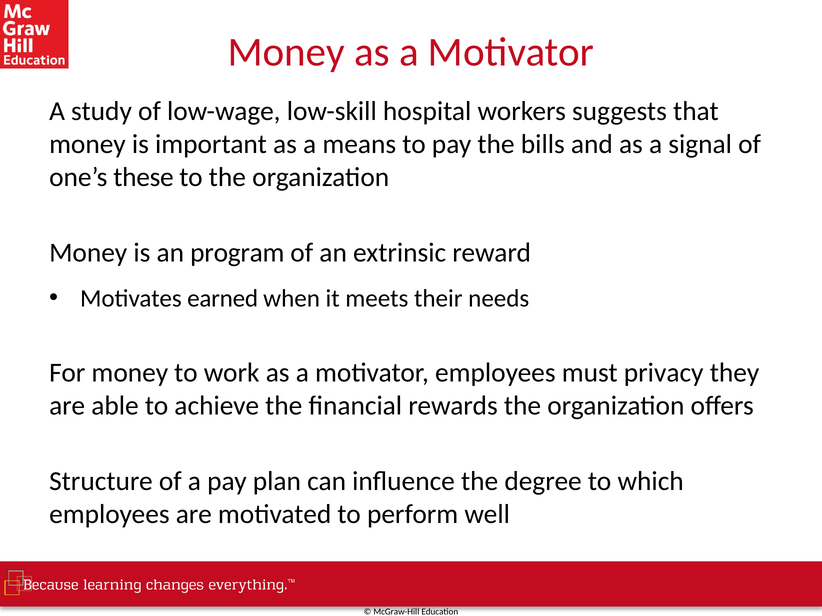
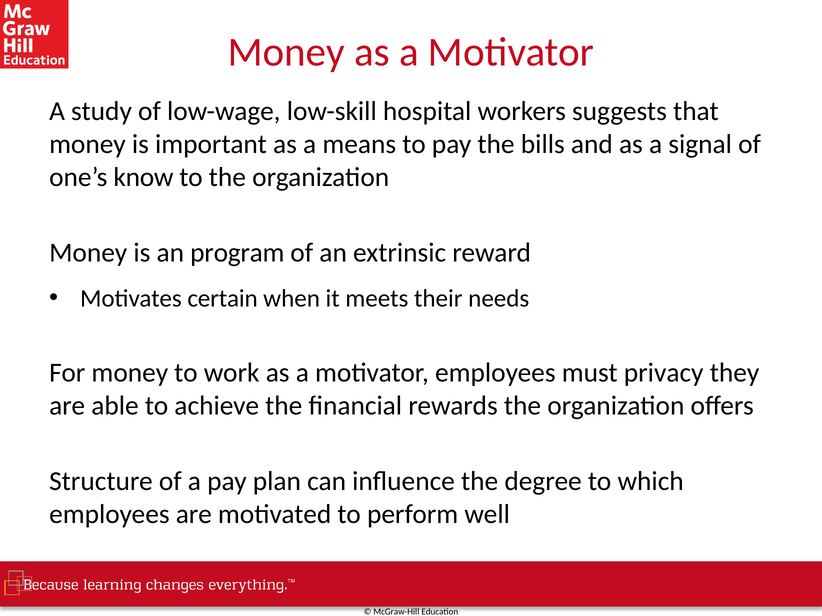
these: these -> know
earned: earned -> certain
